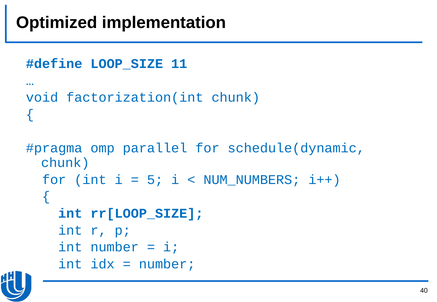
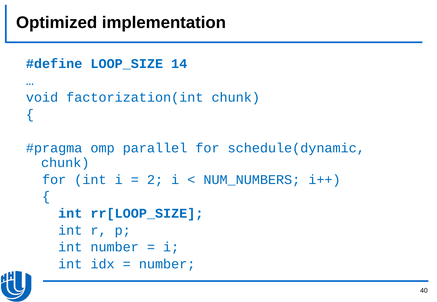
11: 11 -> 14
5: 5 -> 2
